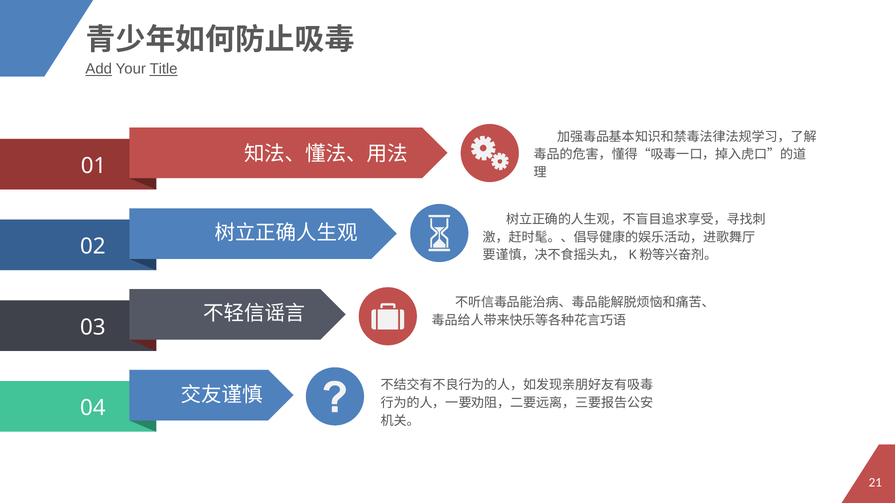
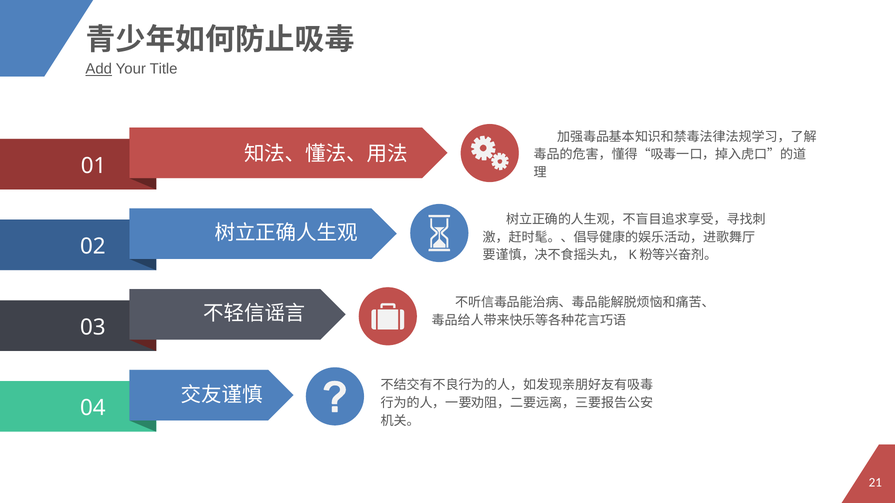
Title underline: present -> none
